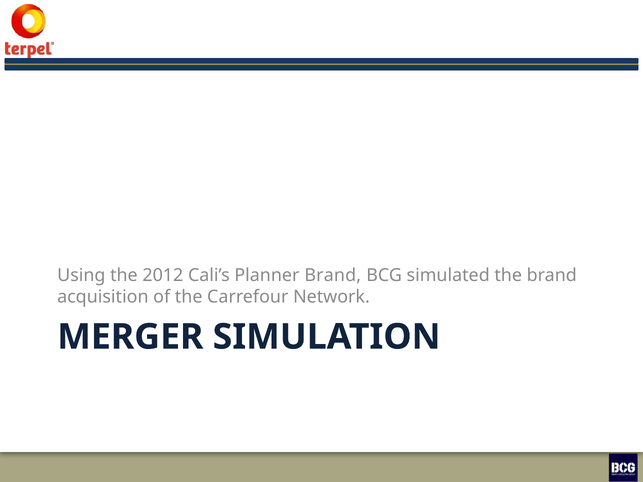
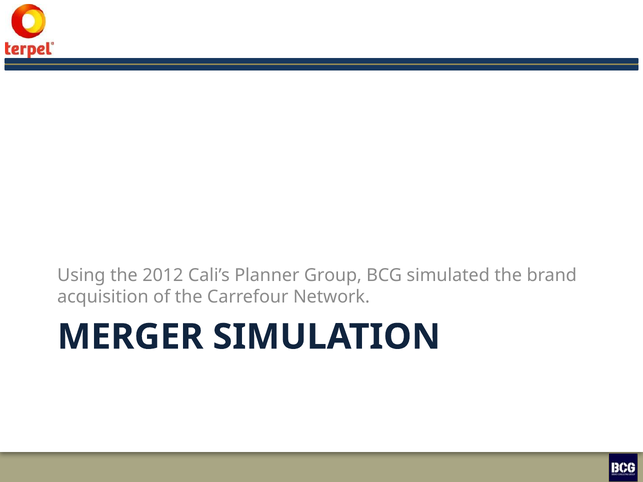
Planner Brand: Brand -> Group
